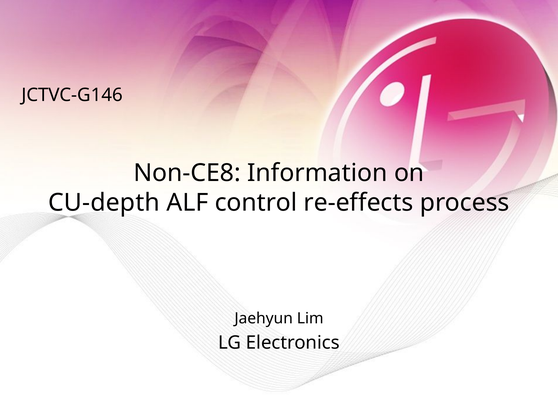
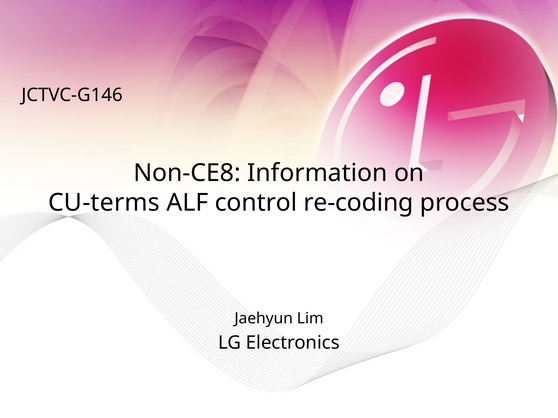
CU-depth: CU-depth -> CU-terms
re-effects: re-effects -> re-coding
